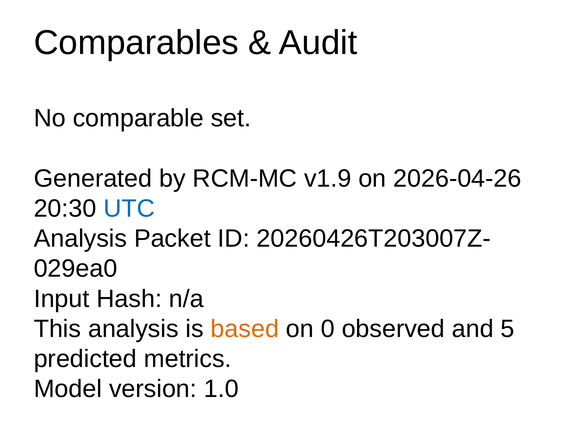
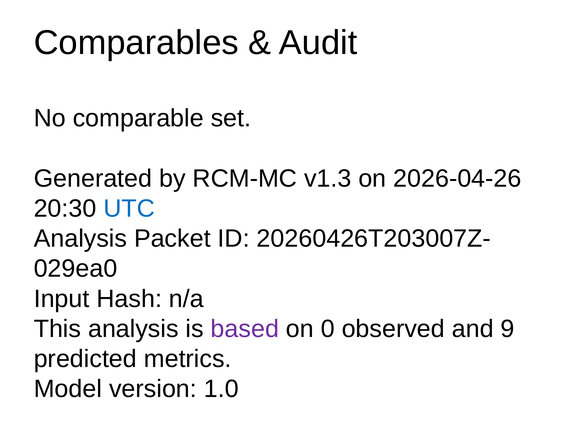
v1.9: v1.9 -> v1.3
based colour: orange -> purple
5: 5 -> 9
